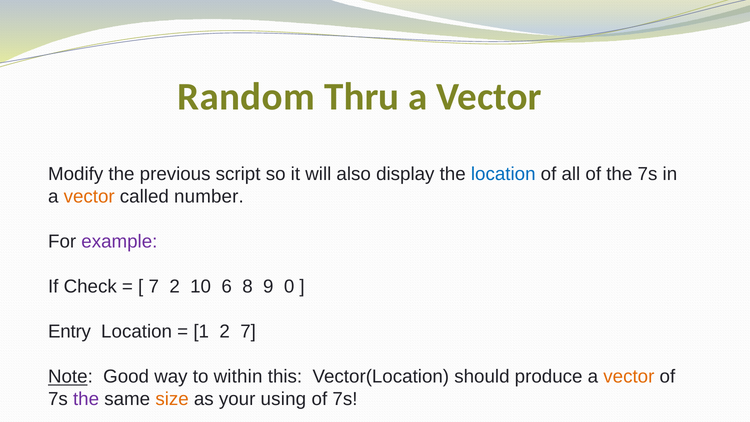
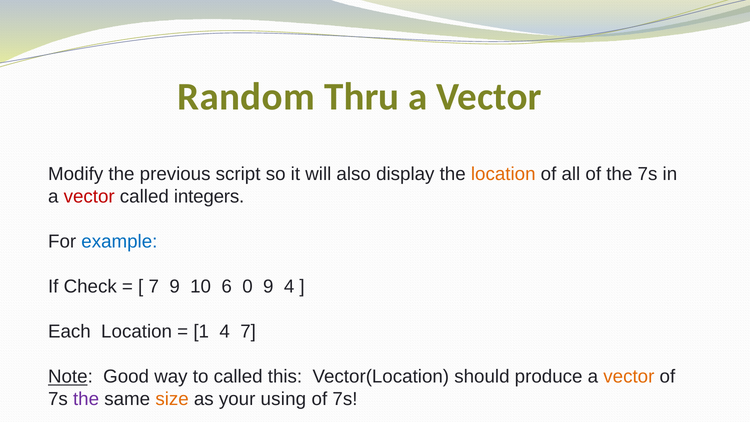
location at (503, 174) colour: blue -> orange
vector at (89, 196) colour: orange -> red
number: number -> integers
example colour: purple -> blue
7 2: 2 -> 9
8: 8 -> 0
9 0: 0 -> 4
Entry: Entry -> Each
1 2: 2 -> 4
to within: within -> called
